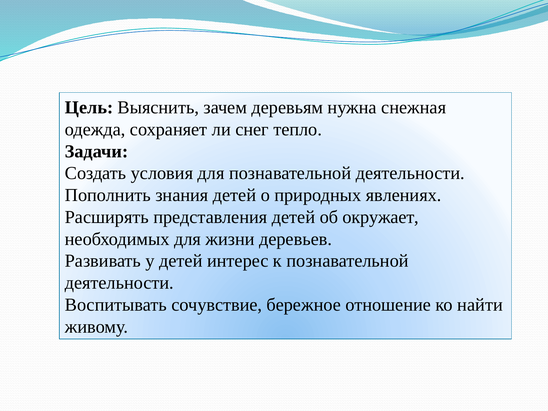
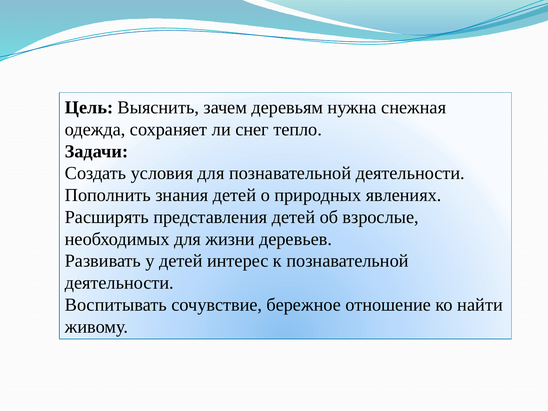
окружает: окружает -> взрослые
